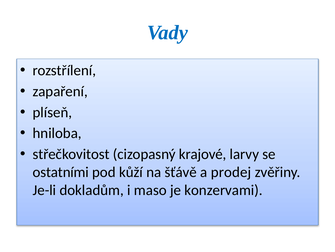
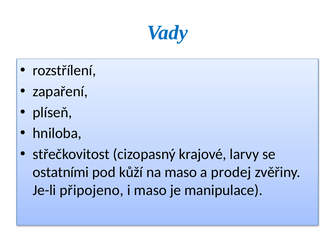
na šťávě: šťávě -> maso
dokladům: dokladům -> připojeno
konzervami: konzervami -> manipulace
